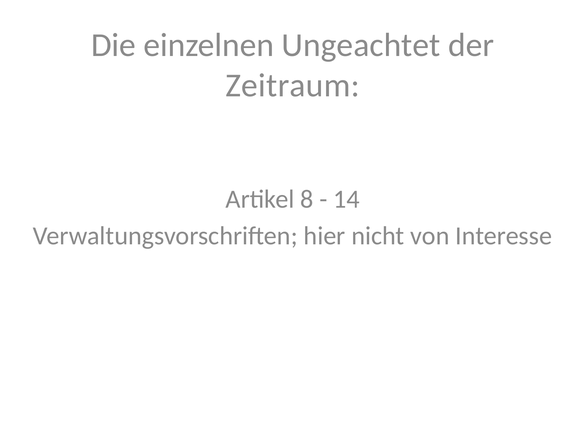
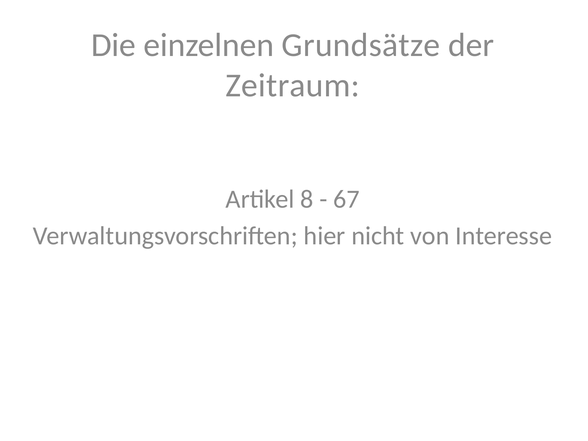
Ungeachtet: Ungeachtet -> Grundsätze
14: 14 -> 67
